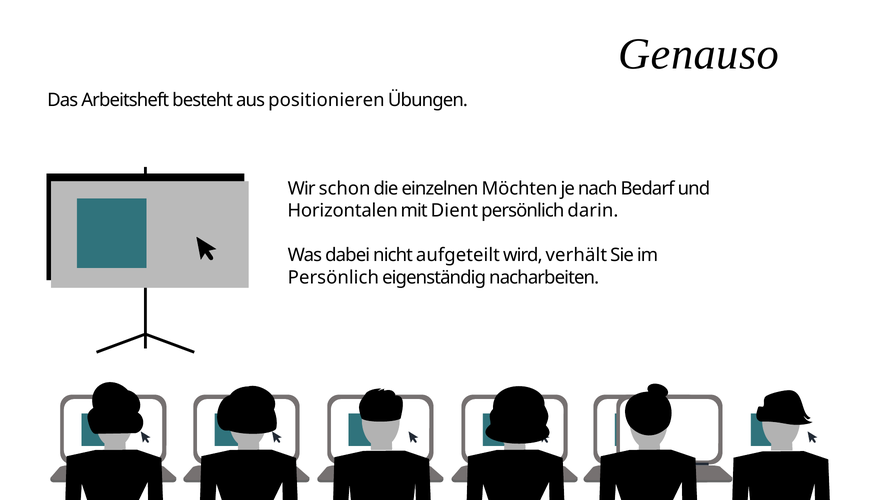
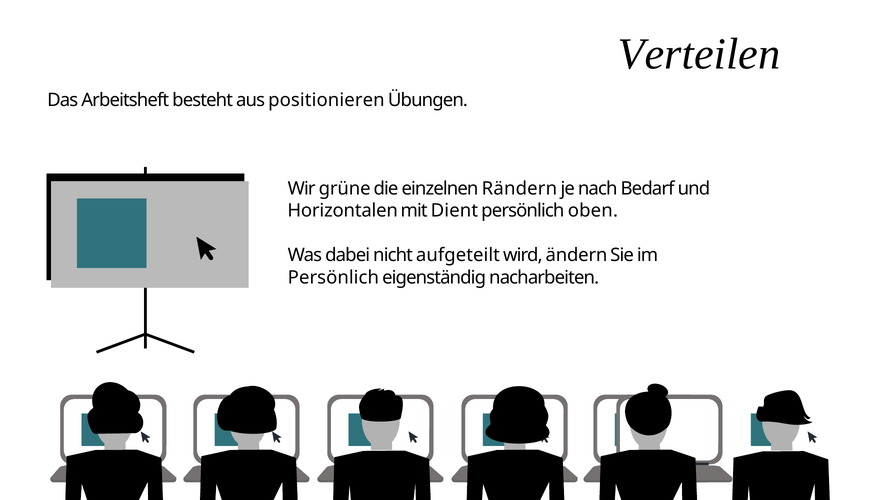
Genauso: Genauso -> Verteilen
schon: schon -> grüne
Möchten: Möchten -> Rändern
darin: darin -> oben
verhält: verhält -> ändern
